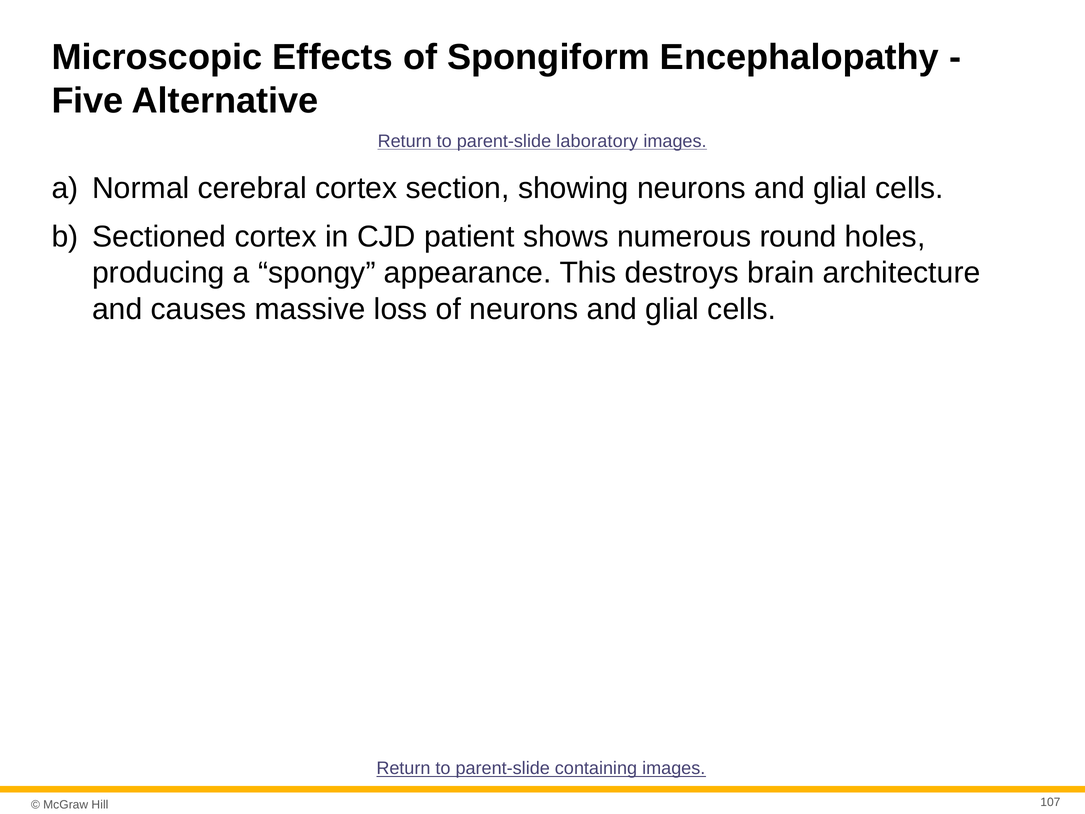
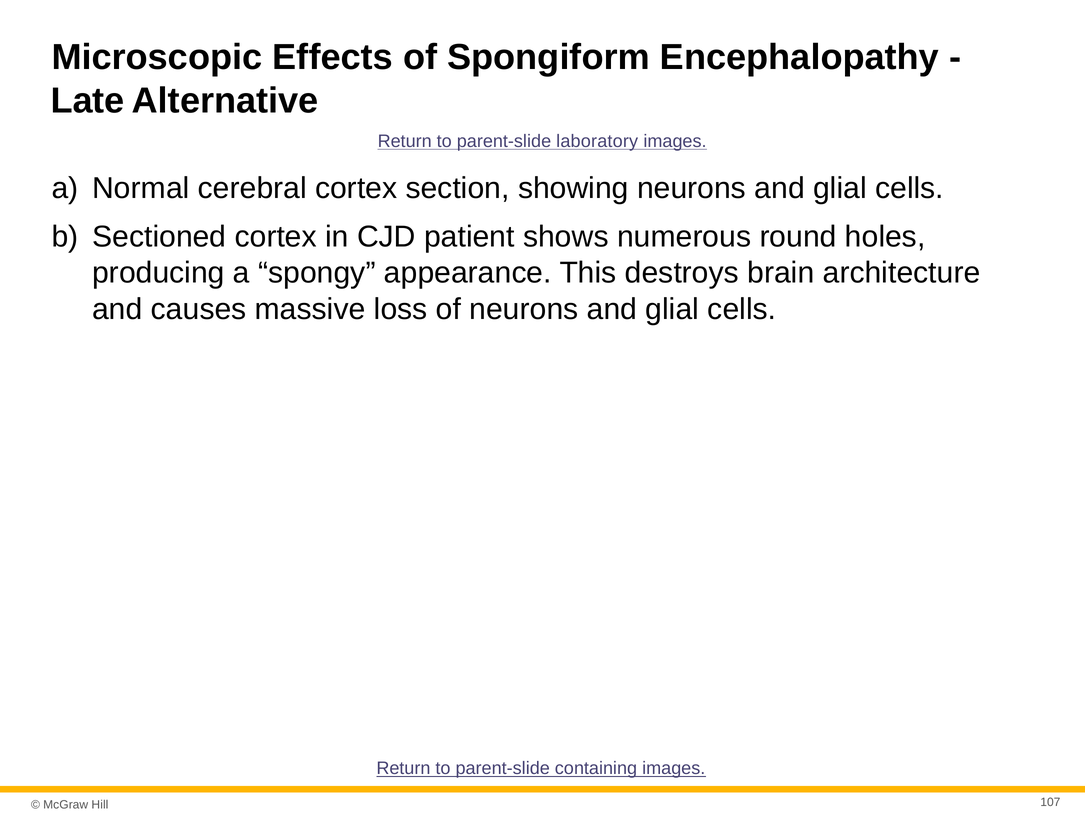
Five: Five -> Late
